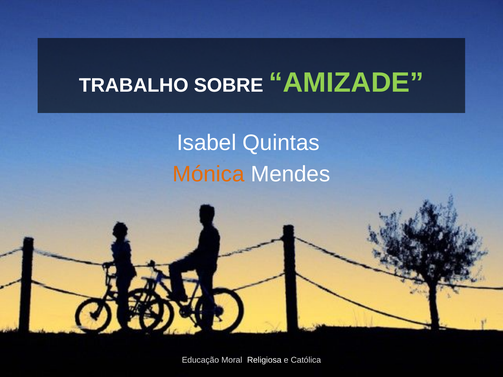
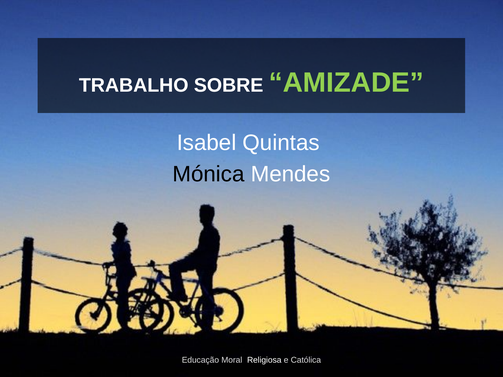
Mónica colour: orange -> black
